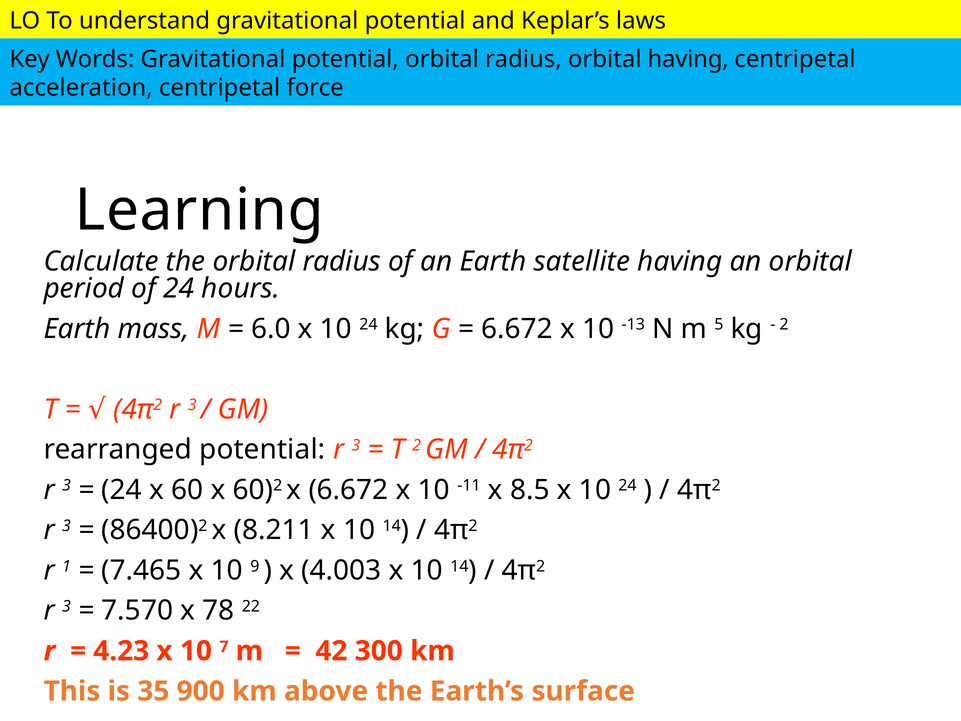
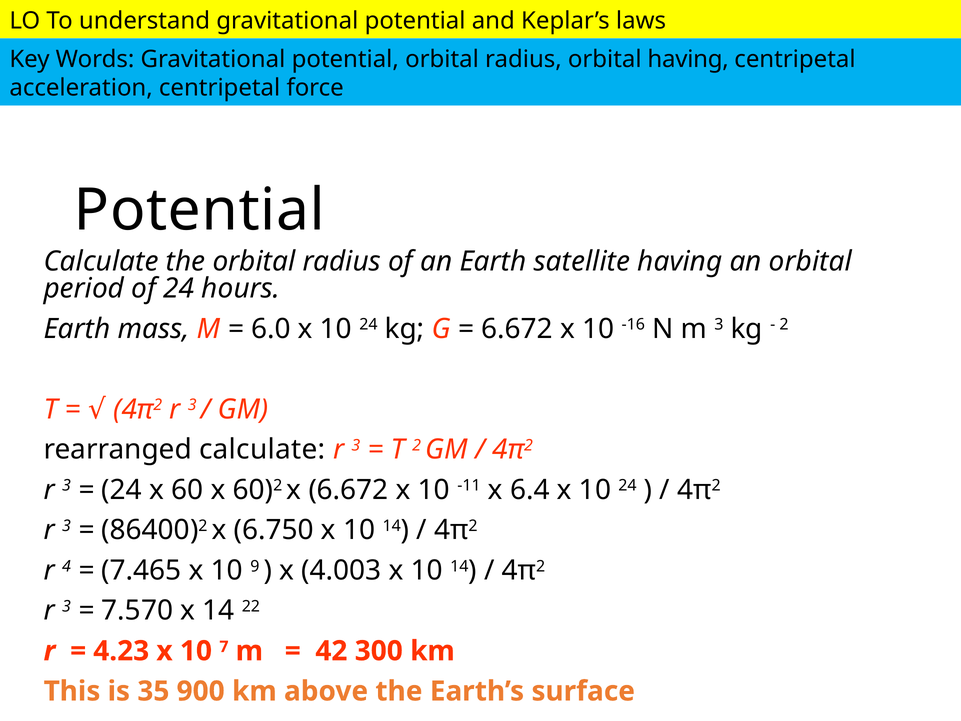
Learning at (199, 210): Learning -> Potential
-13: -13 -> -16
m 5: 5 -> 3
rearranged potential: potential -> calculate
8.5: 8.5 -> 6.4
8.211: 8.211 -> 6.750
r 1: 1 -> 4
x 78: 78 -> 14
